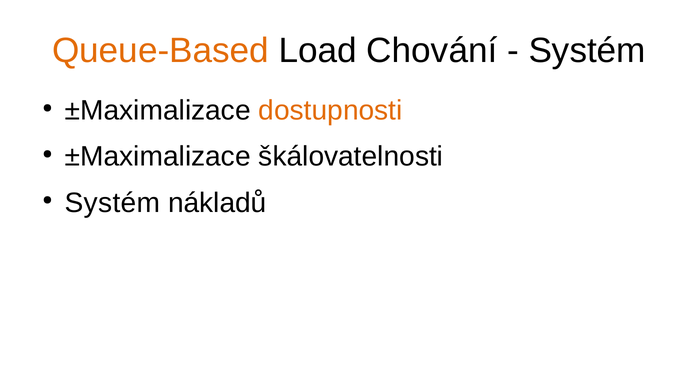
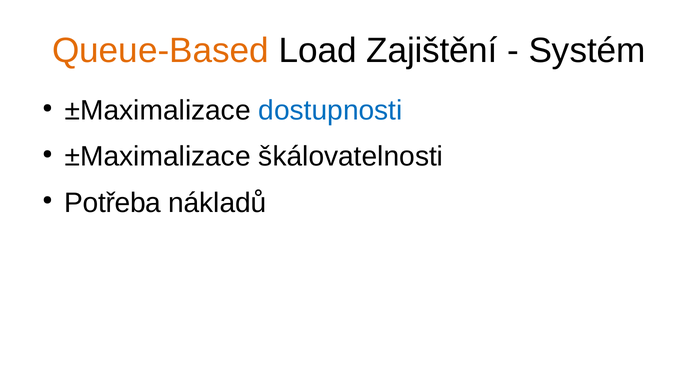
Chování: Chování -> Zajištění
dostupnosti colour: orange -> blue
Systém at (112, 203): Systém -> Potřeba
